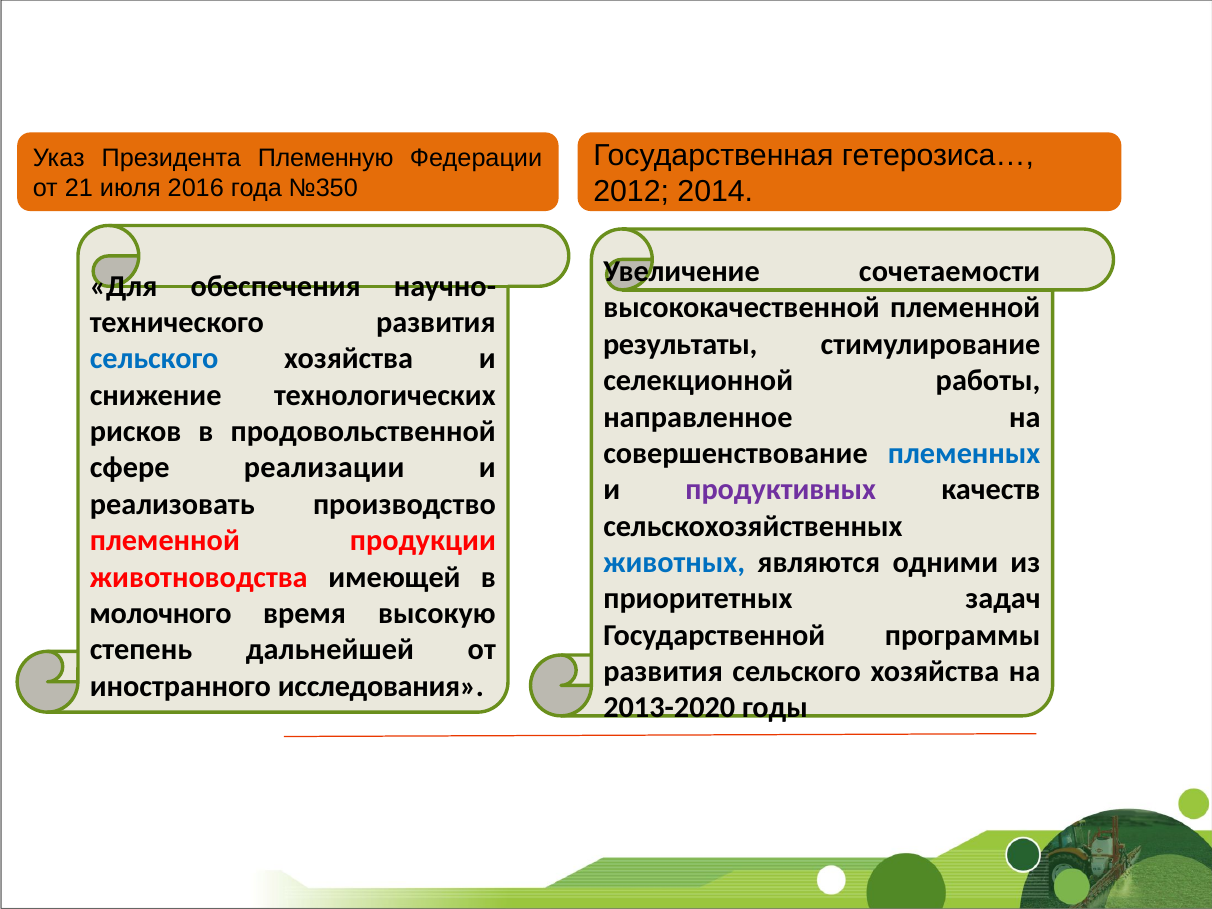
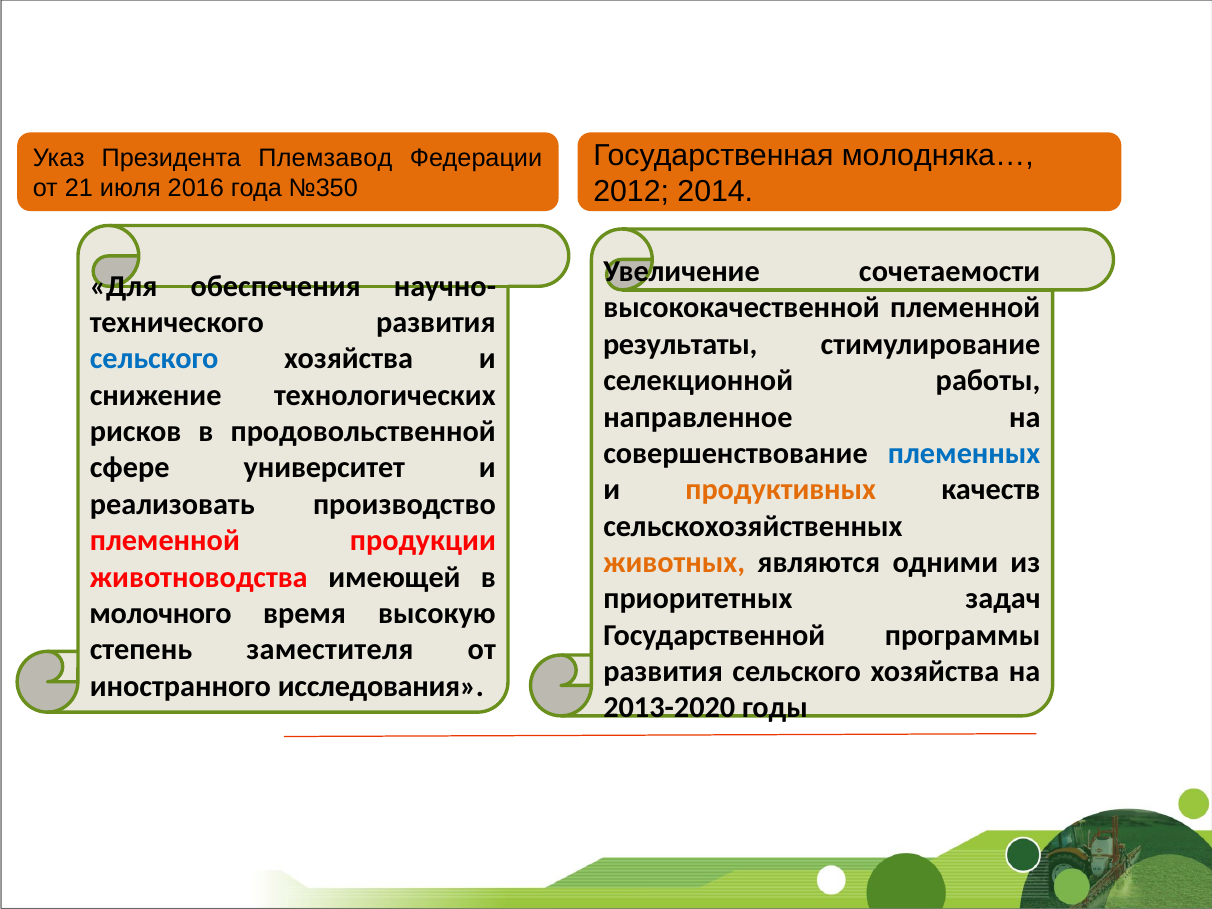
гетерозиса…: гетерозиса… -> молодняка…
Племенную: Племенную -> Племзавод
реализации: реализации -> университет
продуктивных colour: purple -> orange
животных colour: blue -> orange
дальнейшей: дальнейшей -> заместителя
